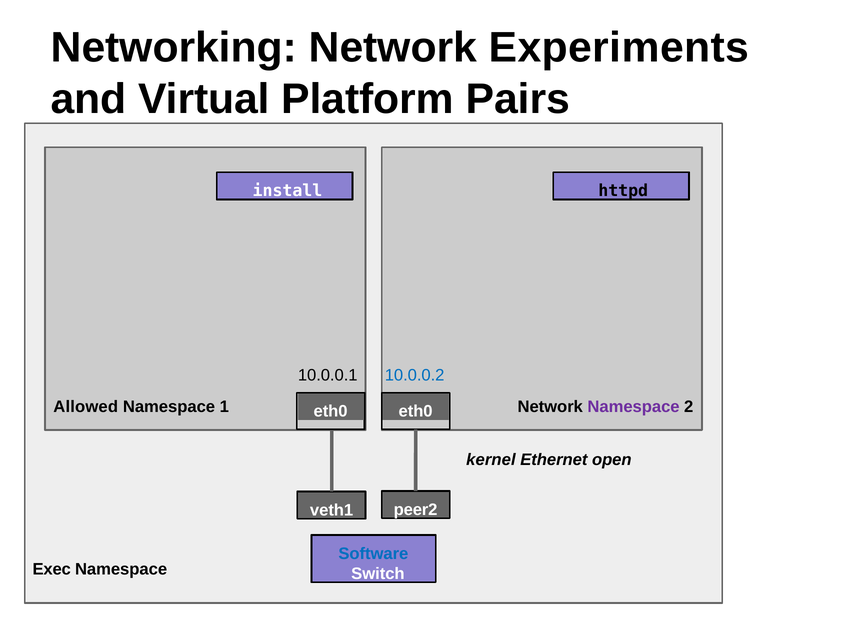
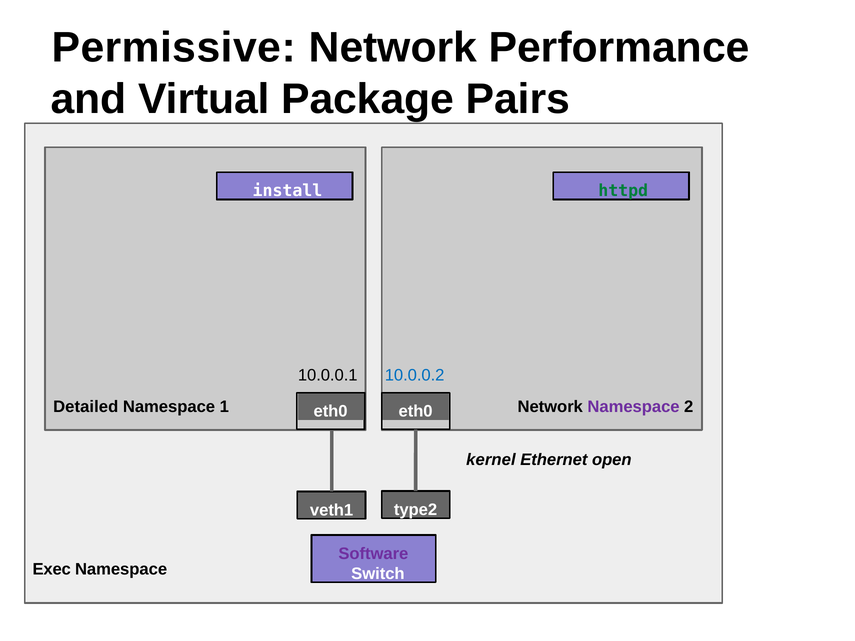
Networking: Networking -> Permissive
Experiments: Experiments -> Performance
Platform: Platform -> Package
httpd colour: black -> green
Allowed: Allowed -> Detailed
peer2: peer2 -> type2
Software colour: blue -> purple
